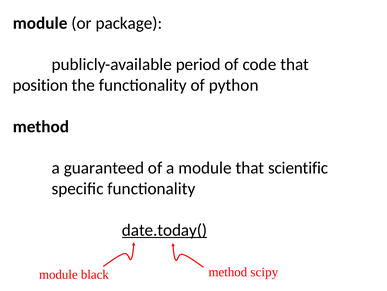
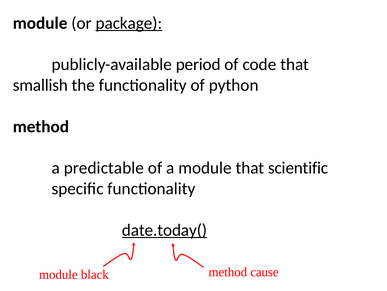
package underline: none -> present
position: position -> smallish
guaranteed: guaranteed -> predictable
scipy: scipy -> cause
